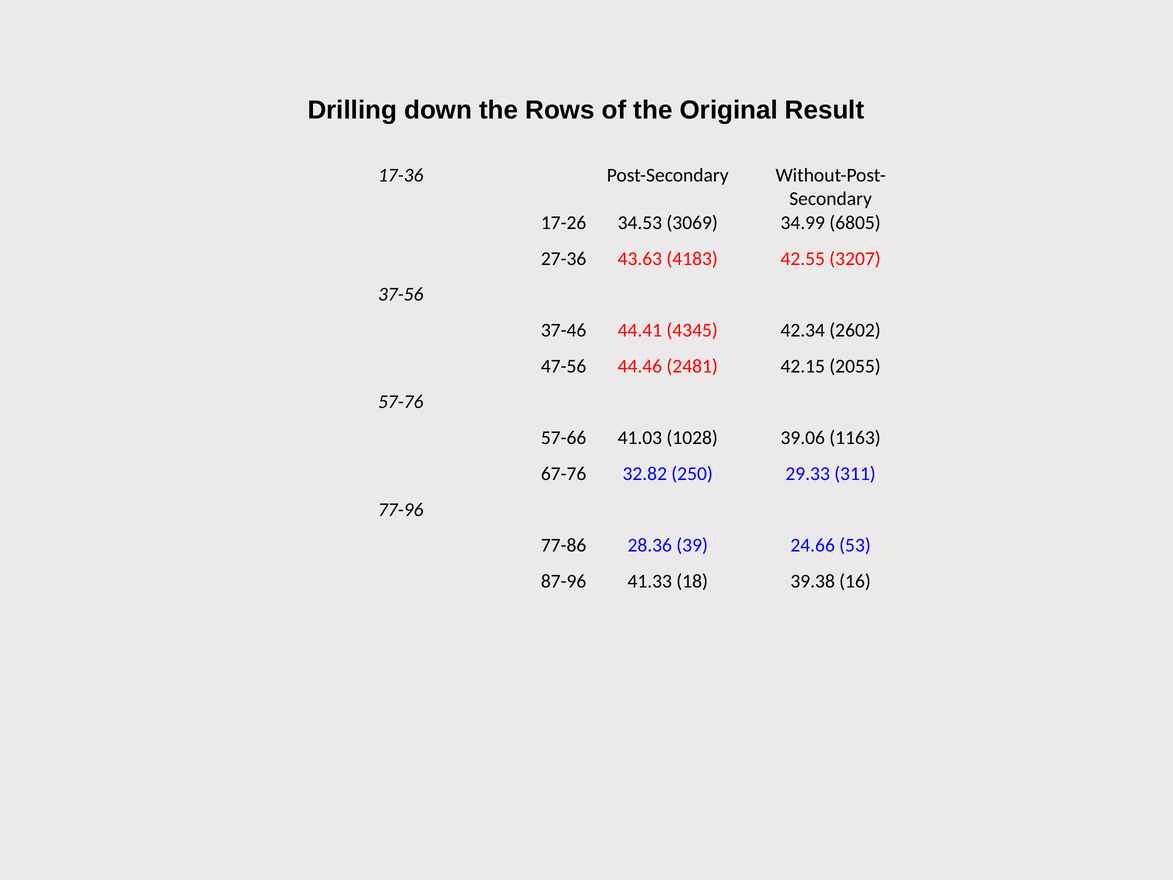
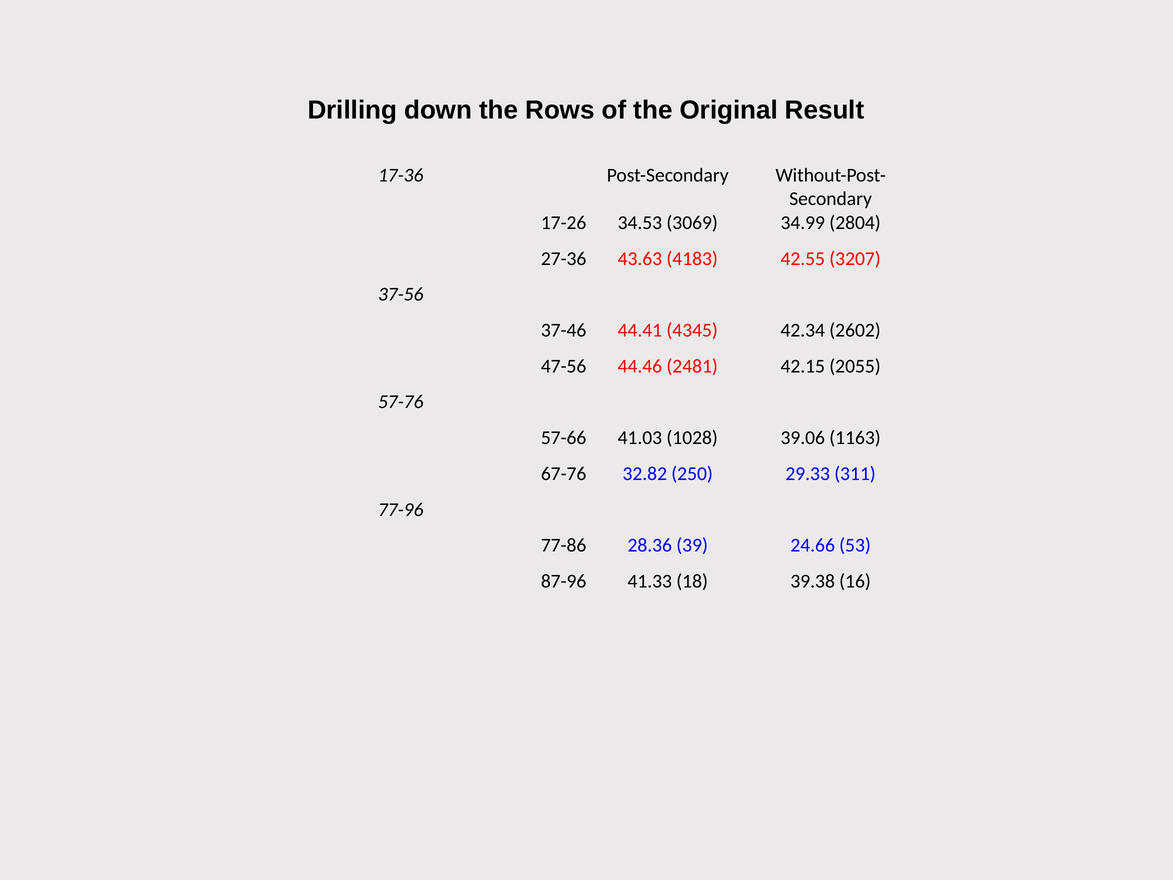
6805: 6805 -> 2804
